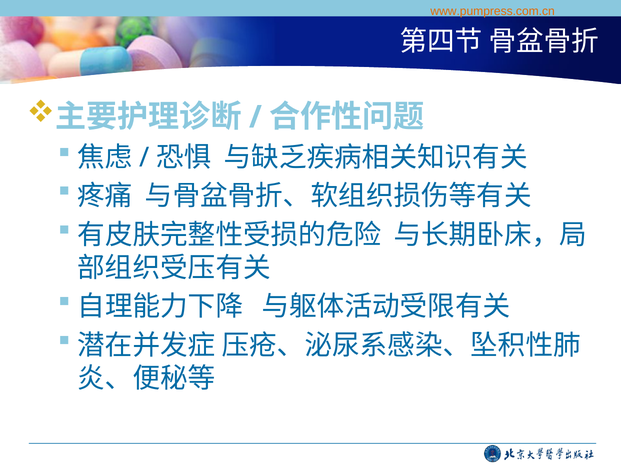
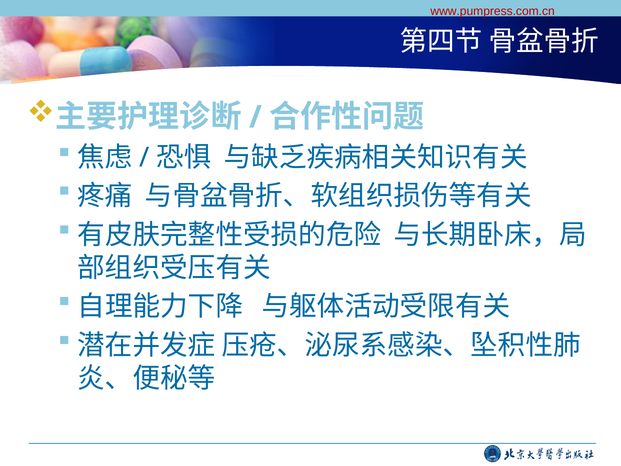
www.pumpress.com.cn colour: orange -> red
